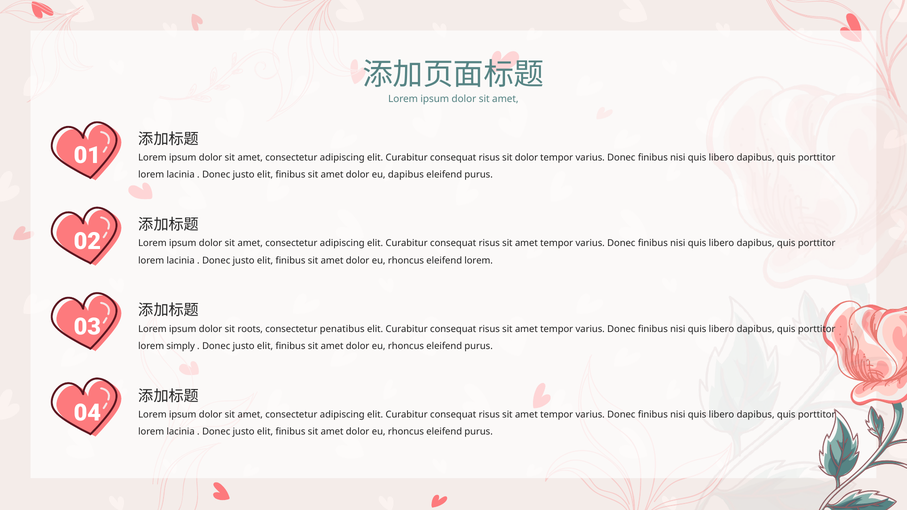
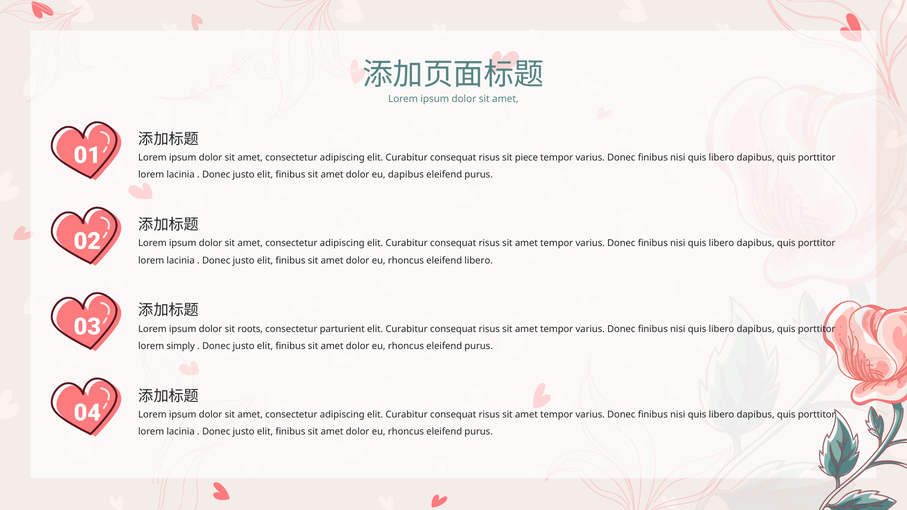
sit dolor: dolor -> piece
eleifend lorem: lorem -> libero
penatibus: penatibus -> parturient
